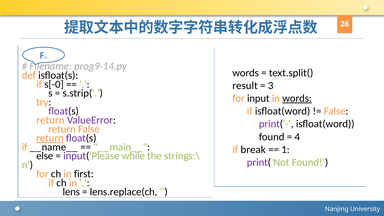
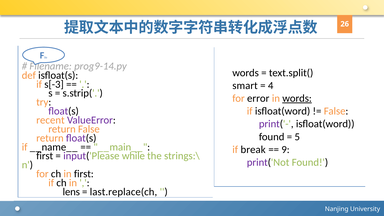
s[-0: s[-0 -> s[-3
result: result -> smart
3: 3 -> 4
input: input -> error
return at (50, 120): return -> recent
4: 4 -> 5
return at (50, 138) underline: present -> none
1: 1 -> 9
else at (45, 156): else -> first
lens.replace(ch: lens.replace(ch -> last.replace(ch
